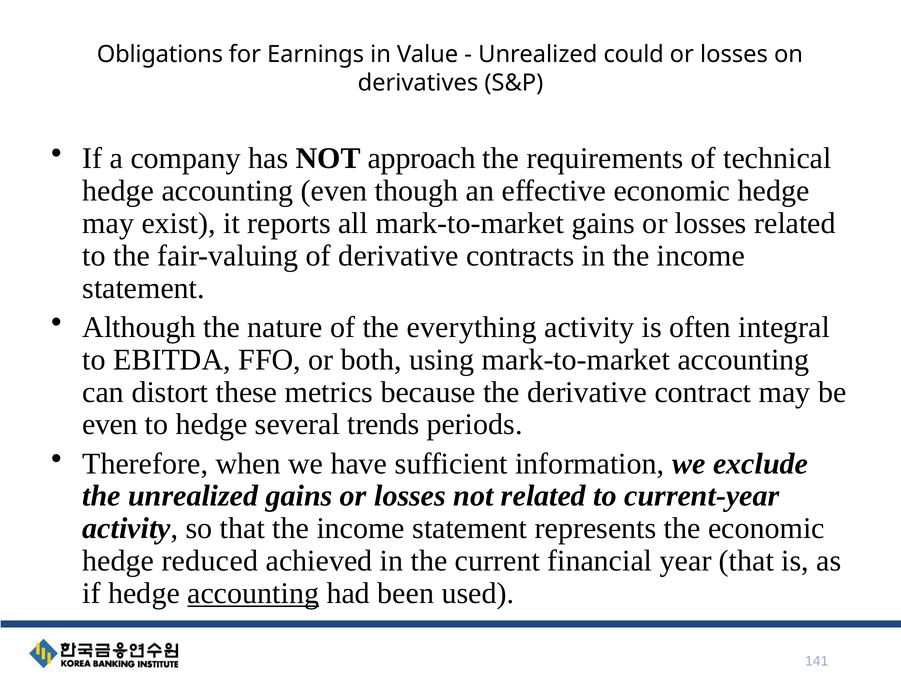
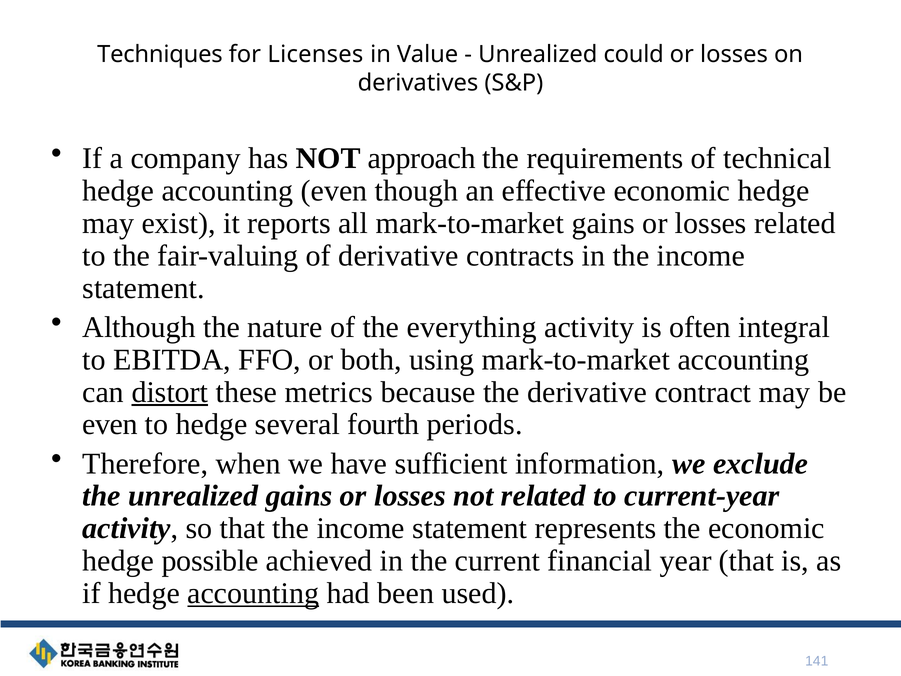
Obligations: Obligations -> Techniques
Earnings: Earnings -> Licenses
distort underline: none -> present
trends: trends -> fourth
reduced: reduced -> possible
